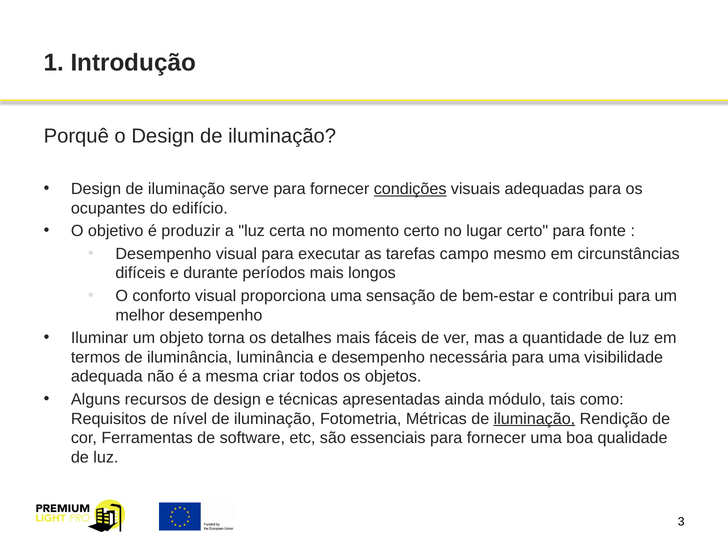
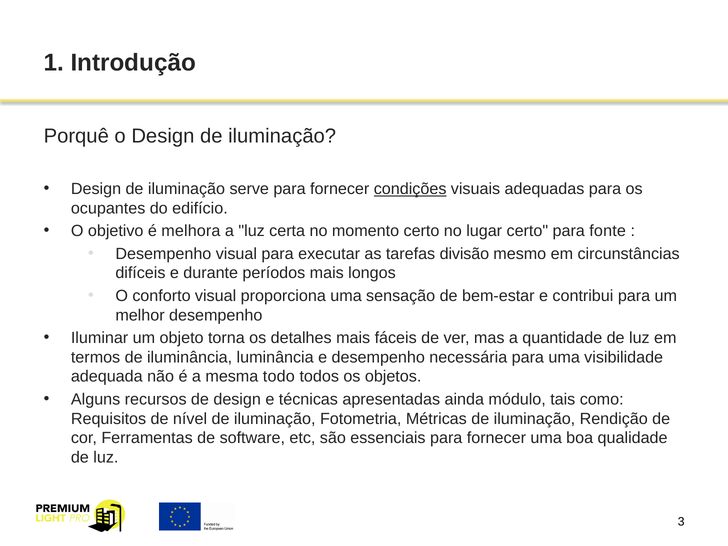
produzir: produzir -> melhora
campo: campo -> divisão
criar: criar -> todo
iluminação at (534, 419) underline: present -> none
